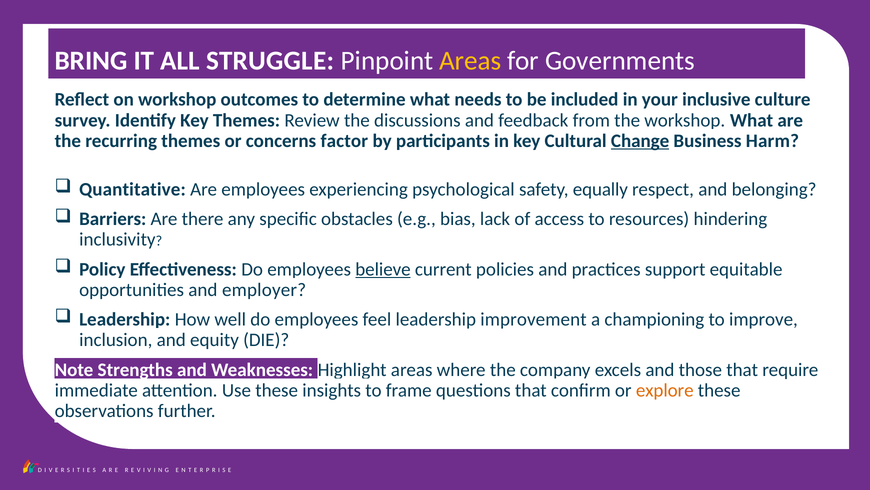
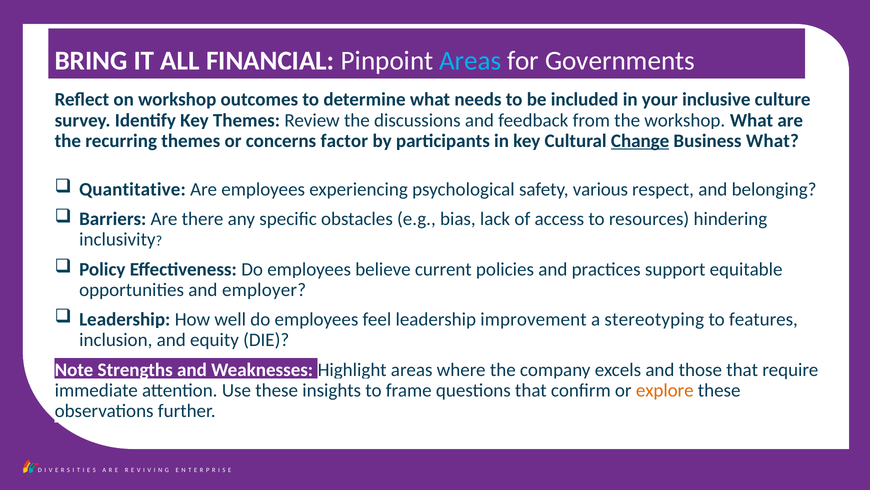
STRUGGLE: STRUGGLE -> FINANCIAL
Areas at (470, 61) colour: yellow -> light blue
Business Harm: Harm -> What
equally: equally -> various
believe underline: present -> none
championing: championing -> stereotyping
improve: improve -> features
